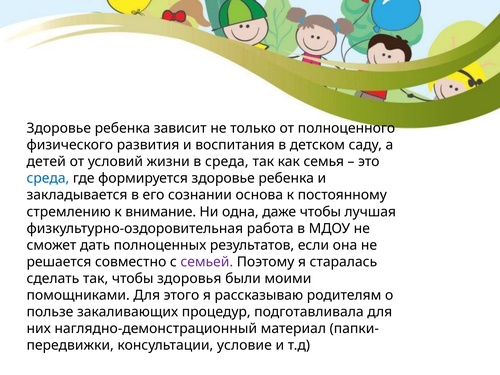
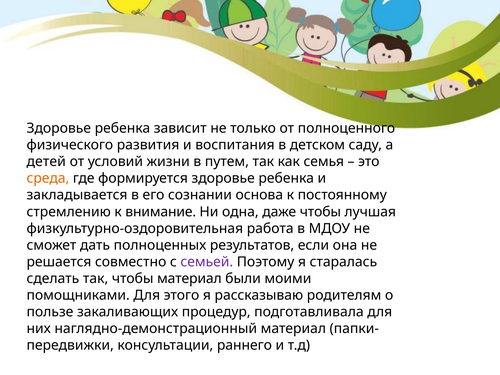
в среда: среда -> путем
среда at (48, 178) colour: blue -> orange
чтобы здоровья: здоровья -> материал
условие: условие -> раннего
